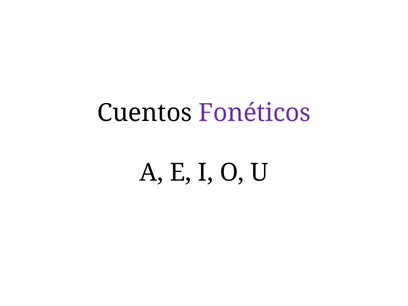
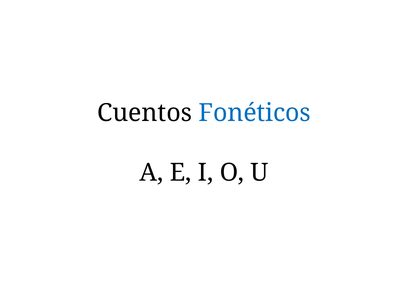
Fonéticos colour: purple -> blue
